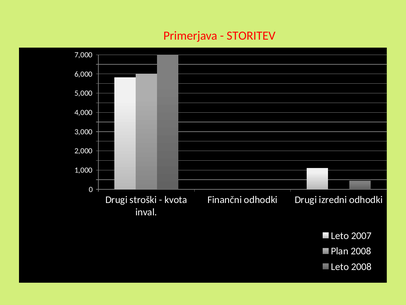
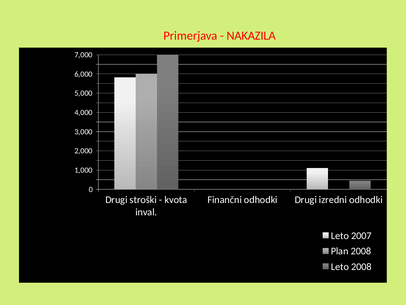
STORITEV: STORITEV -> NAKAZILA
